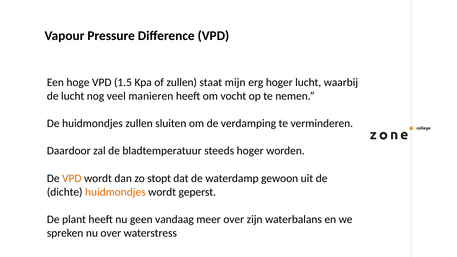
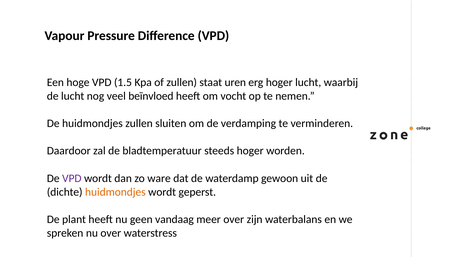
mijn: mijn -> uren
manieren: manieren -> beïnvloed
VPD at (72, 178) colour: orange -> purple
stopt: stopt -> ware
